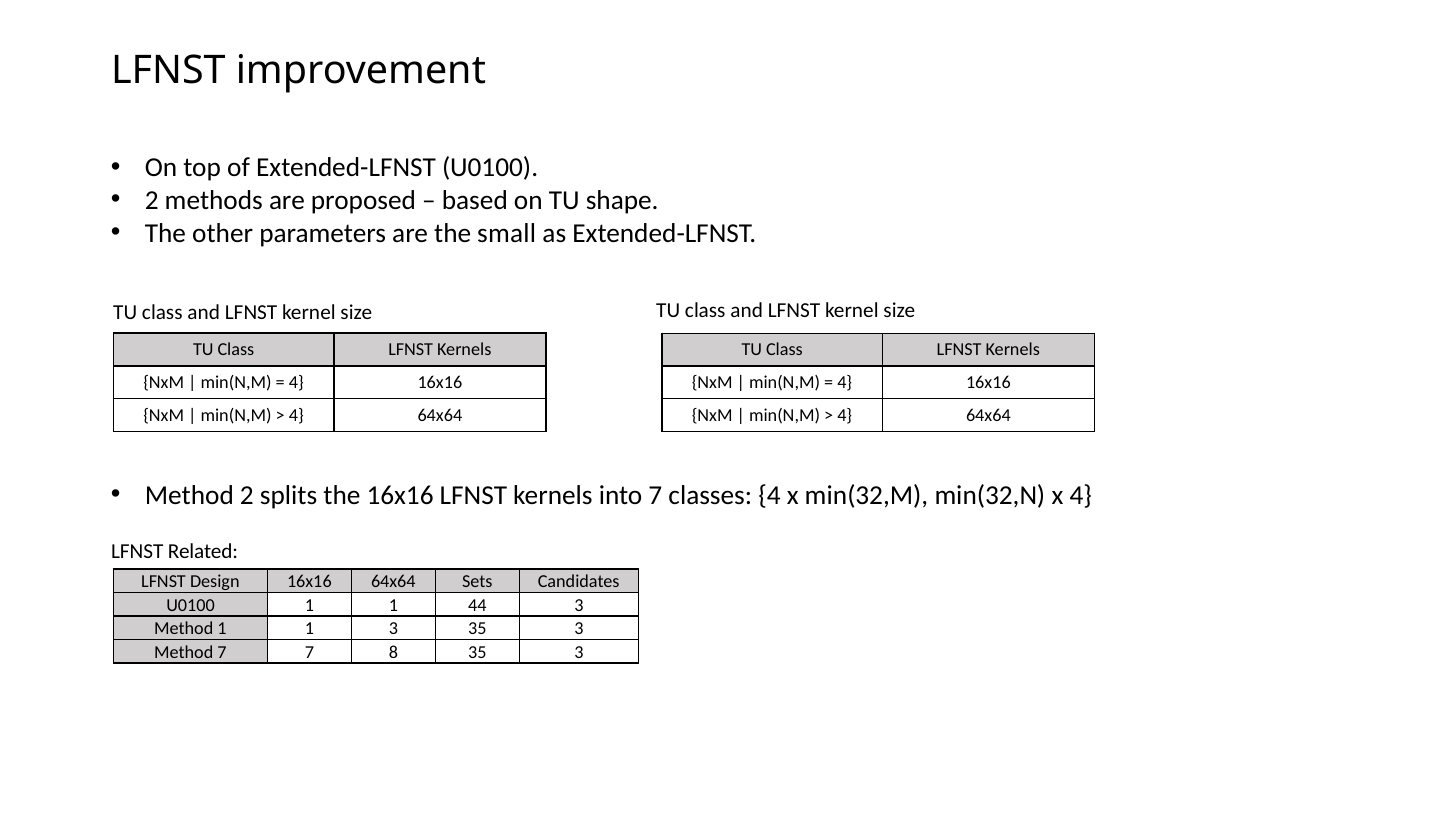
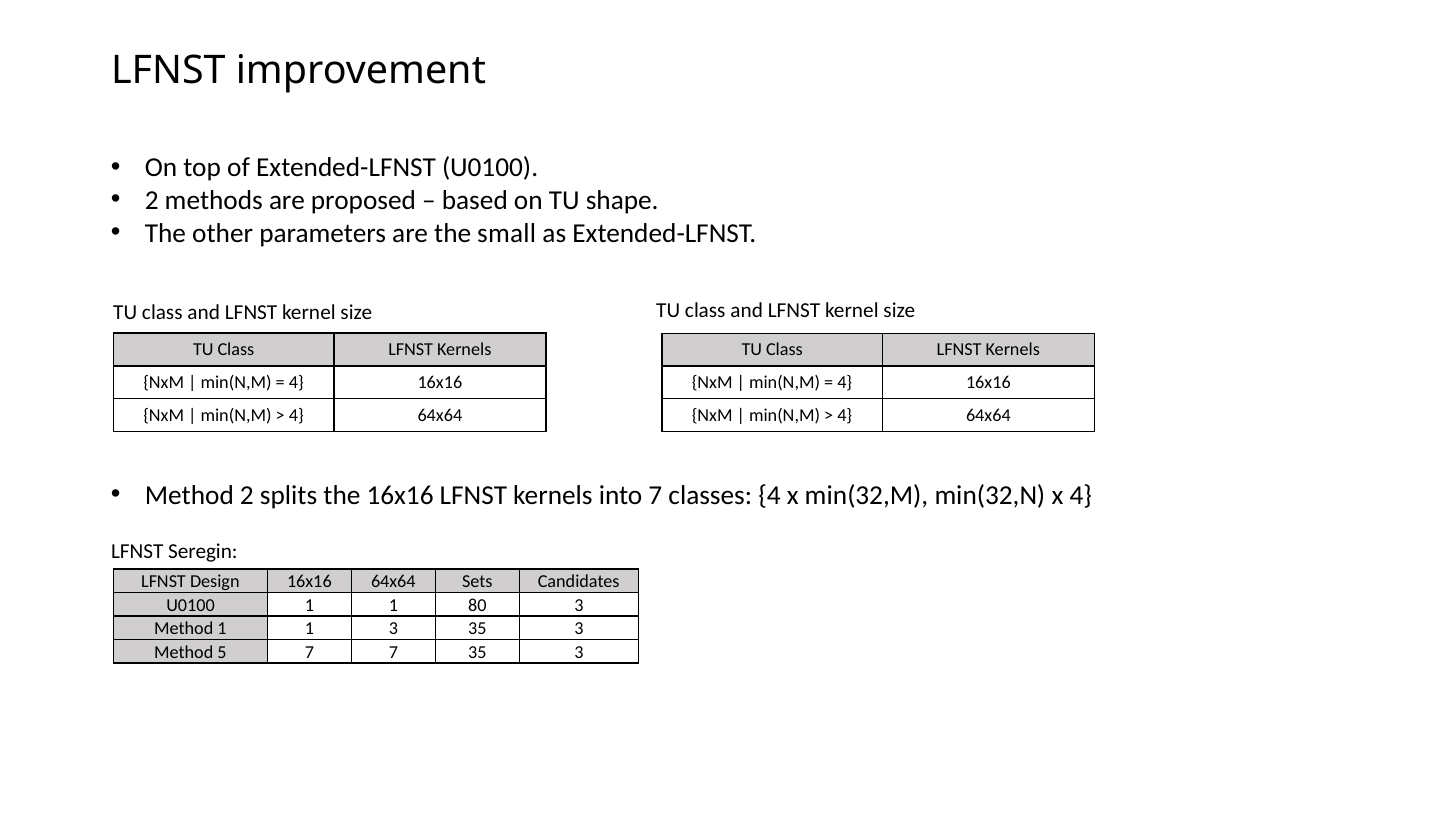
Related: Related -> Seregin
44: 44 -> 80
Method 7: 7 -> 5
7 8: 8 -> 7
